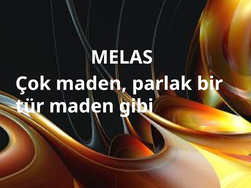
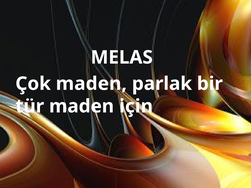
gibi: gibi -> için
